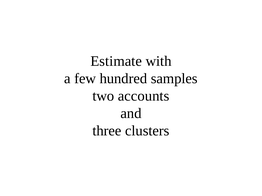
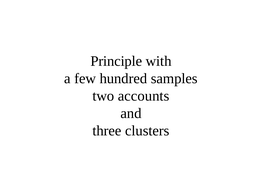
Estimate: Estimate -> Principle
